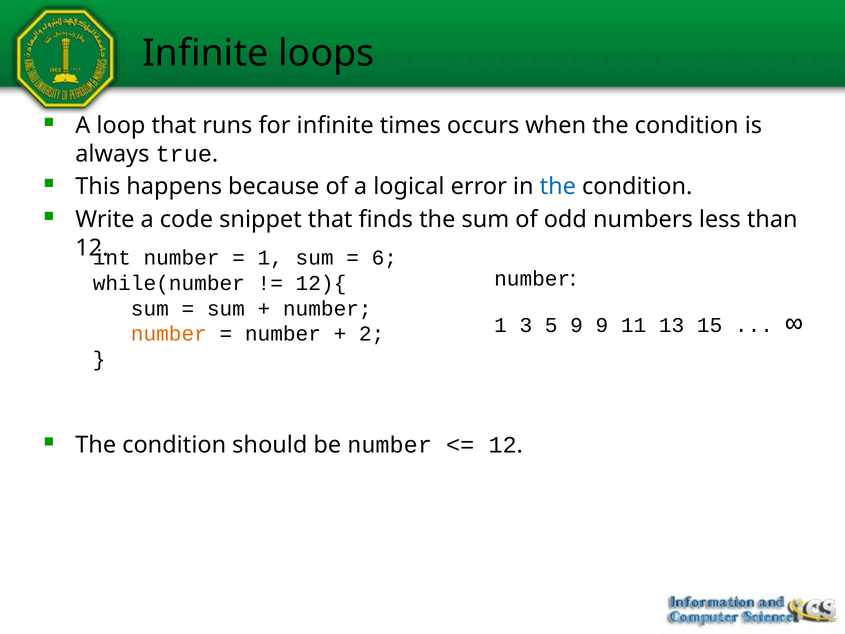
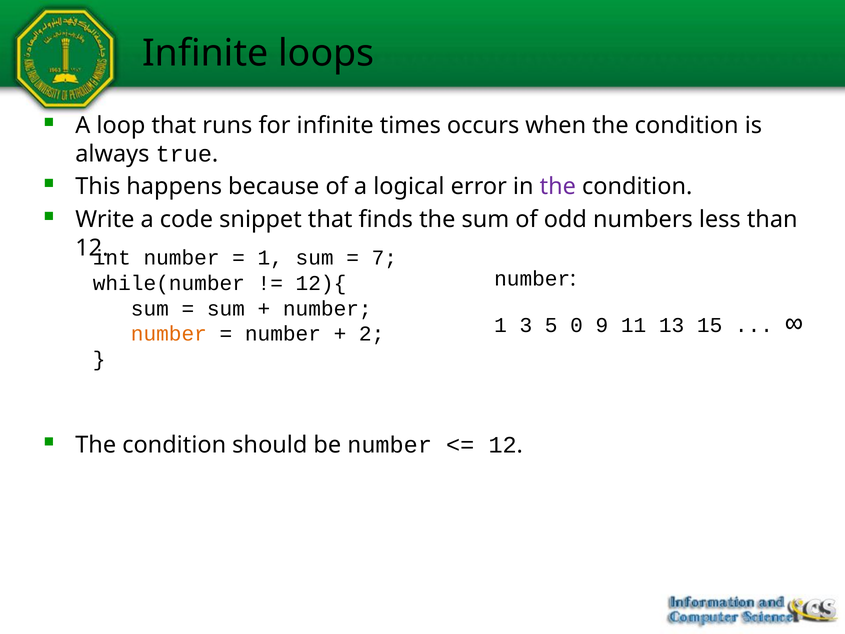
the at (558, 187) colour: blue -> purple
6: 6 -> 7
5 9: 9 -> 0
